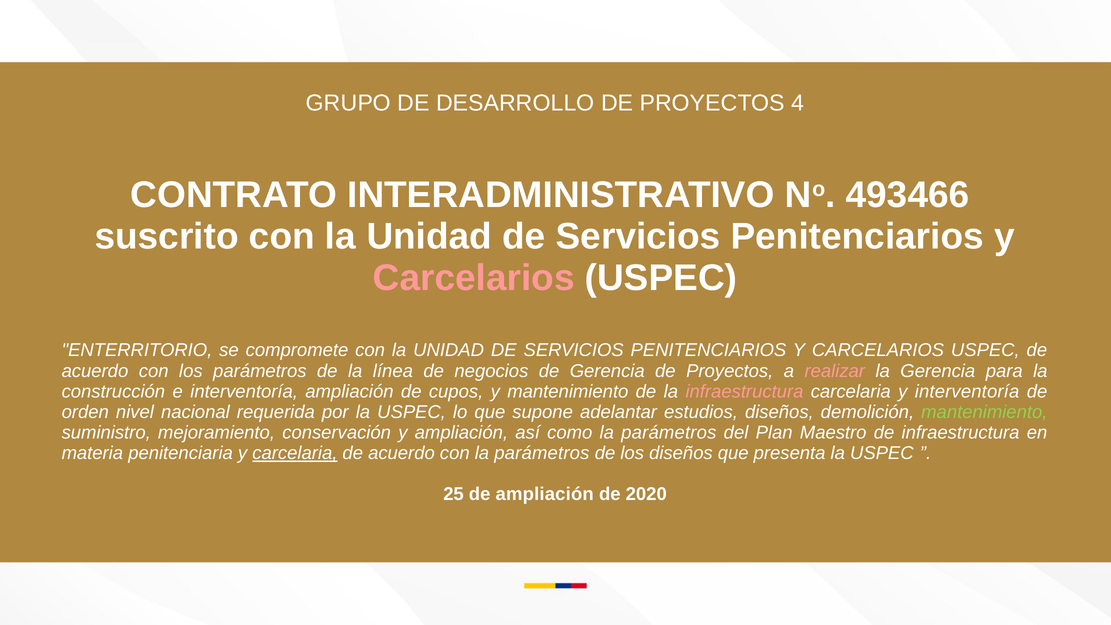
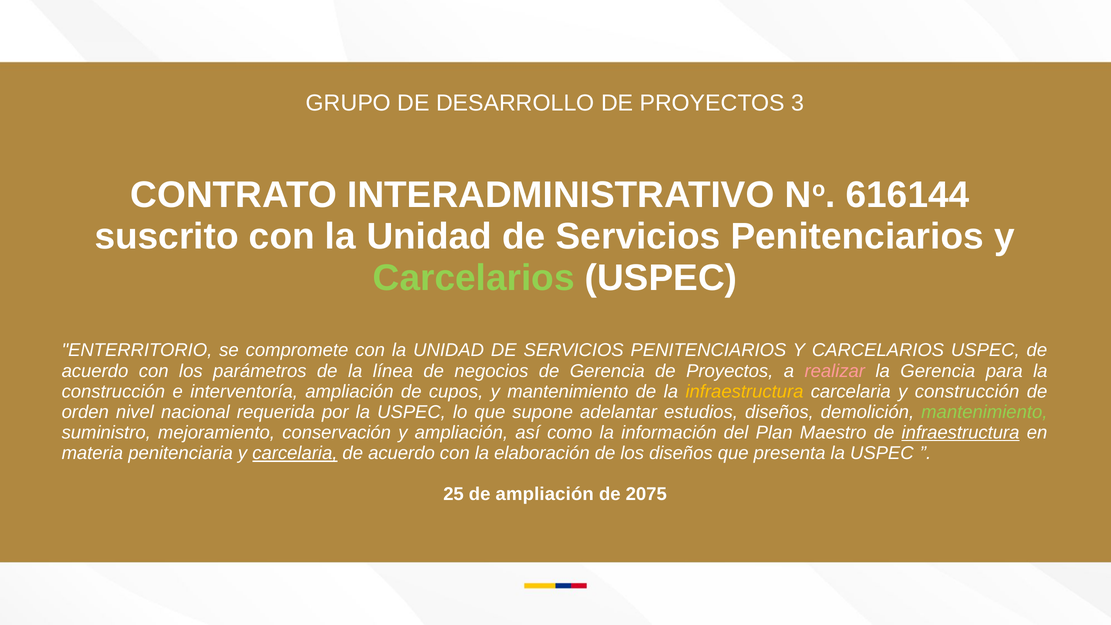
4: 4 -> 3
493466: 493466 -> 616144
Carcelarios at (474, 278) colour: pink -> light green
infraestructura at (744, 391) colour: pink -> yellow
y interventoría: interventoría -> construcción
como la parámetros: parámetros -> información
infraestructura at (961, 433) underline: none -> present
con la parámetros: parámetros -> elaboración
2020: 2020 -> 2075
